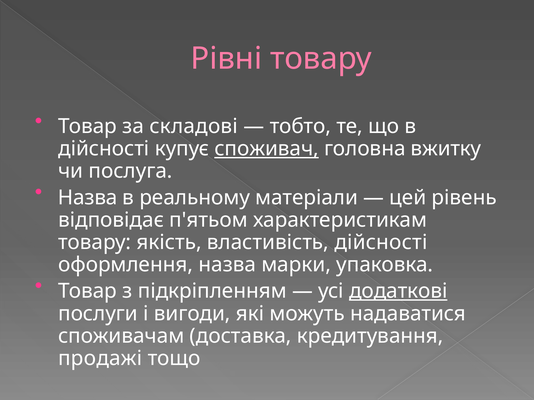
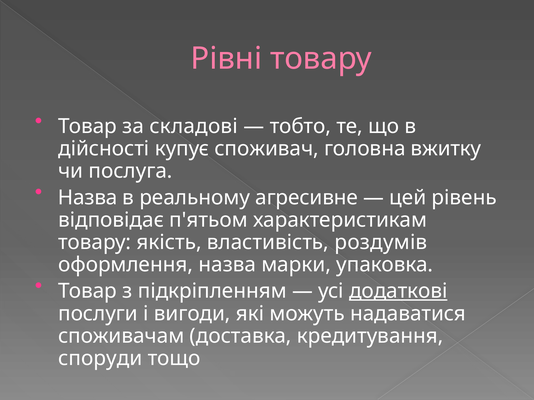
споживач underline: present -> none
матеріали: матеріали -> агресивне
властивість дійсності: дійсності -> роздумів
продажі: продажі -> споруди
